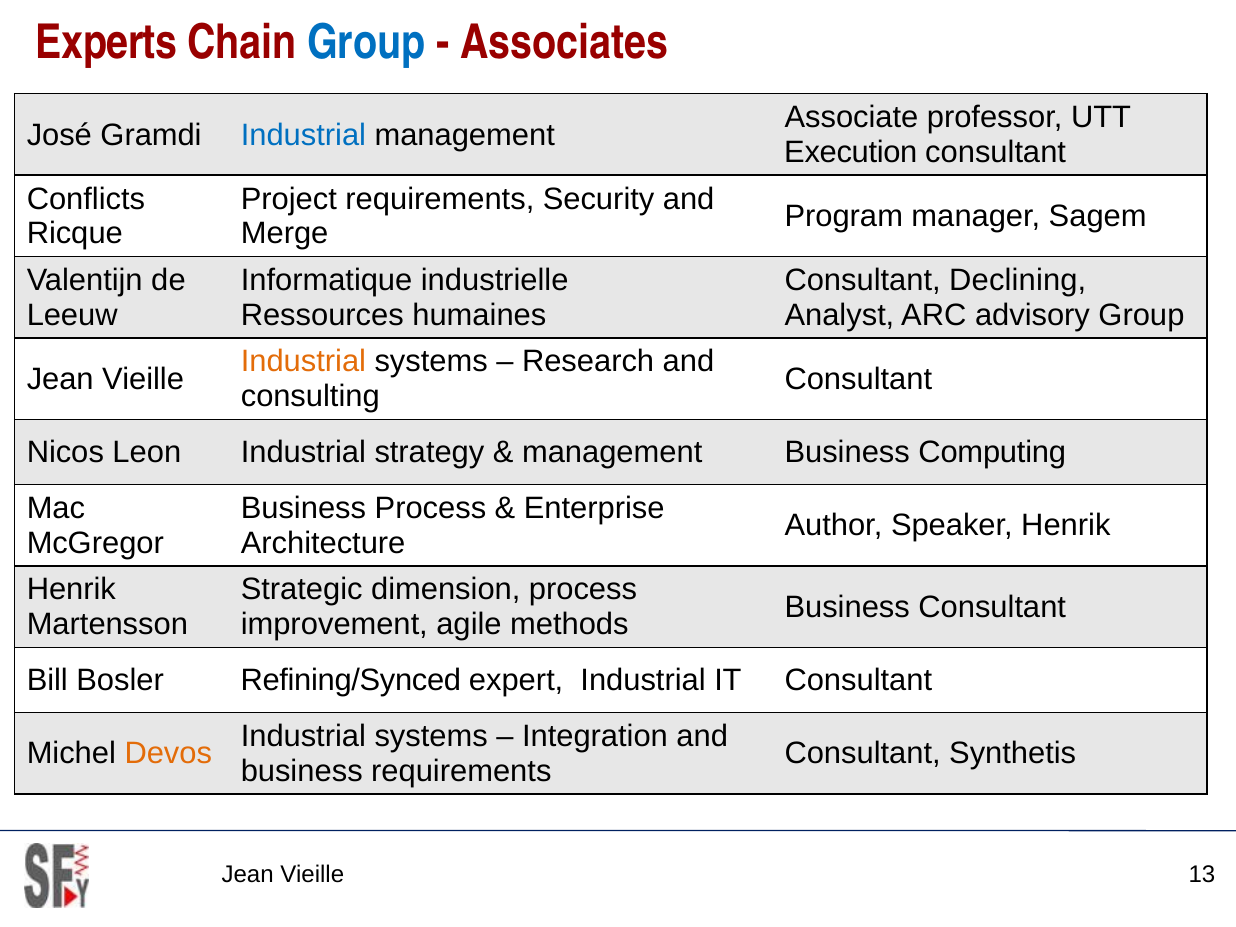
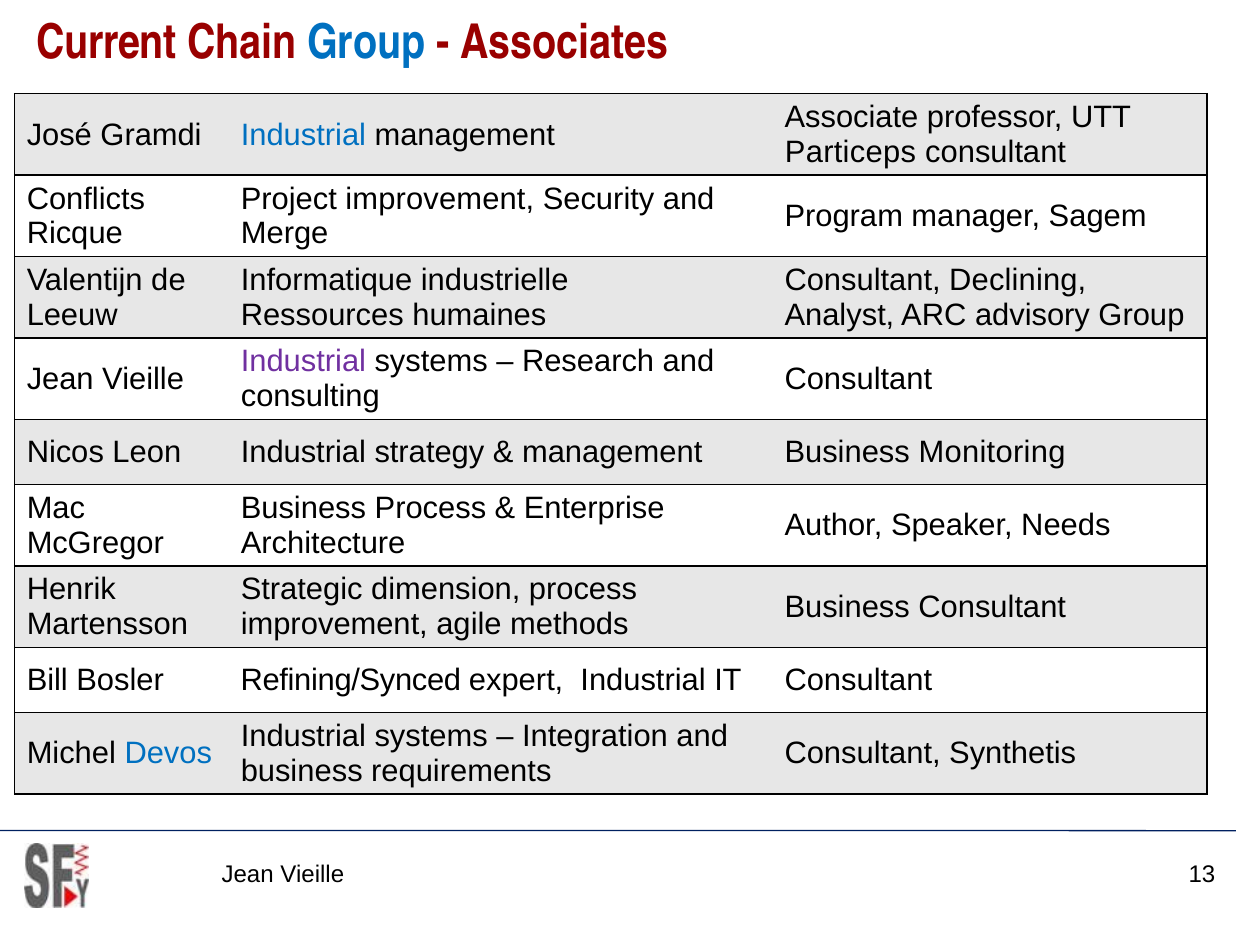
Experts: Experts -> Current
Execution: Execution -> Particeps
Project requirements: requirements -> improvement
Industrial at (303, 362) colour: orange -> purple
Computing: Computing -> Monitoring
Speaker Henrik: Henrik -> Needs
Devos colour: orange -> blue
